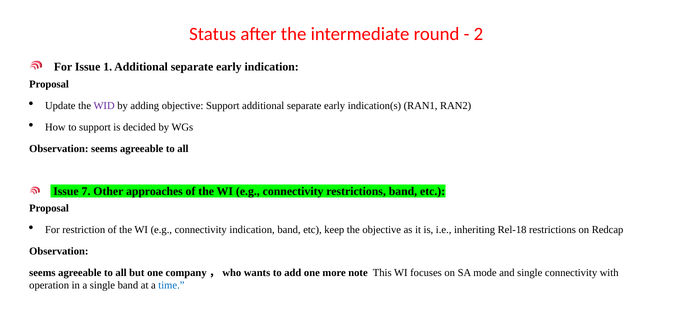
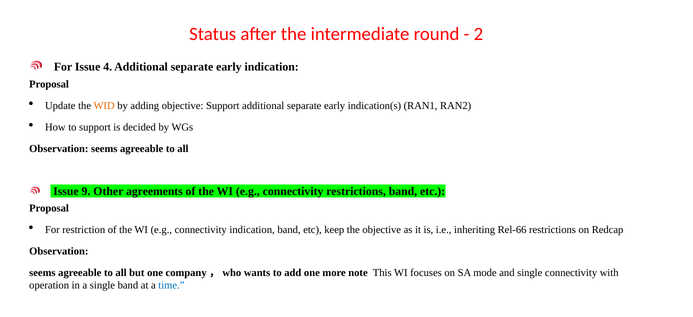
1: 1 -> 4
WID colour: purple -> orange
7: 7 -> 9
approaches: approaches -> agreements
Rel-18: Rel-18 -> Rel-66
